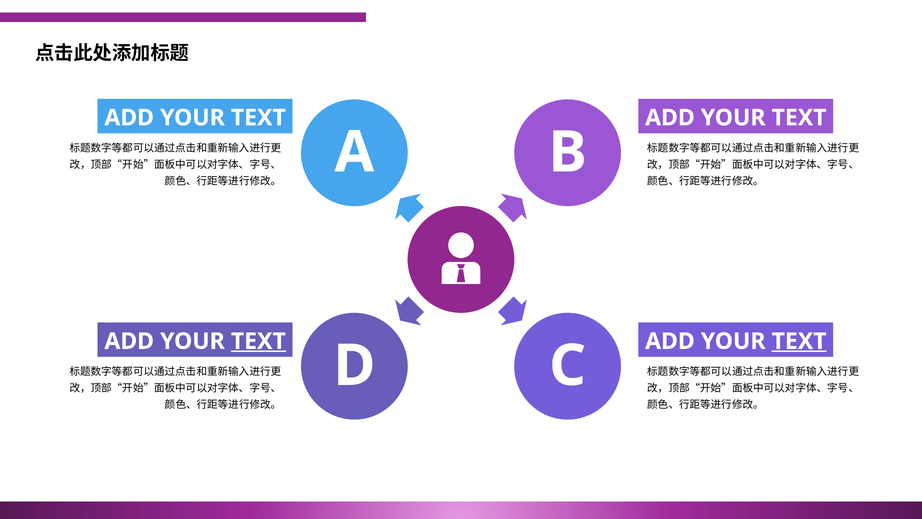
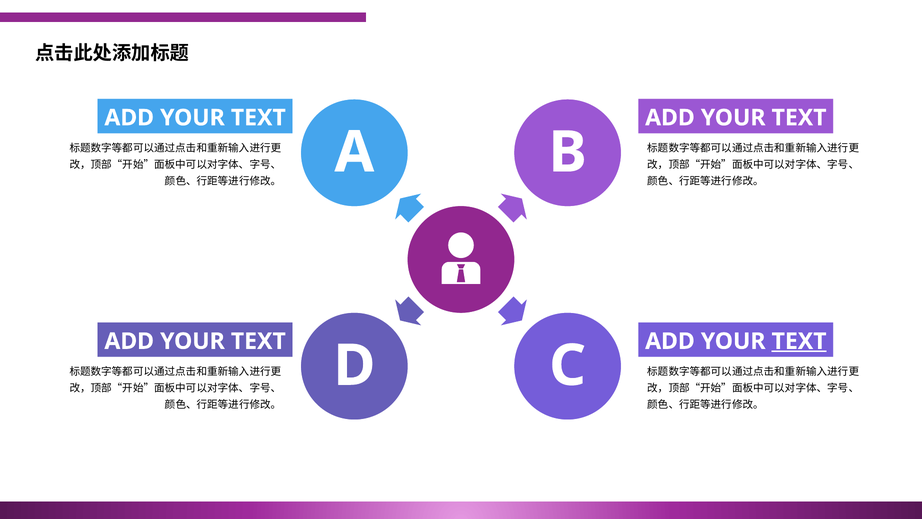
TEXT at (258, 341) underline: present -> none
